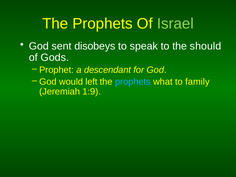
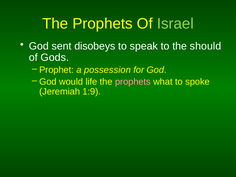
descendant: descendant -> possession
left: left -> life
prophets at (133, 82) colour: light blue -> pink
family: family -> spoke
